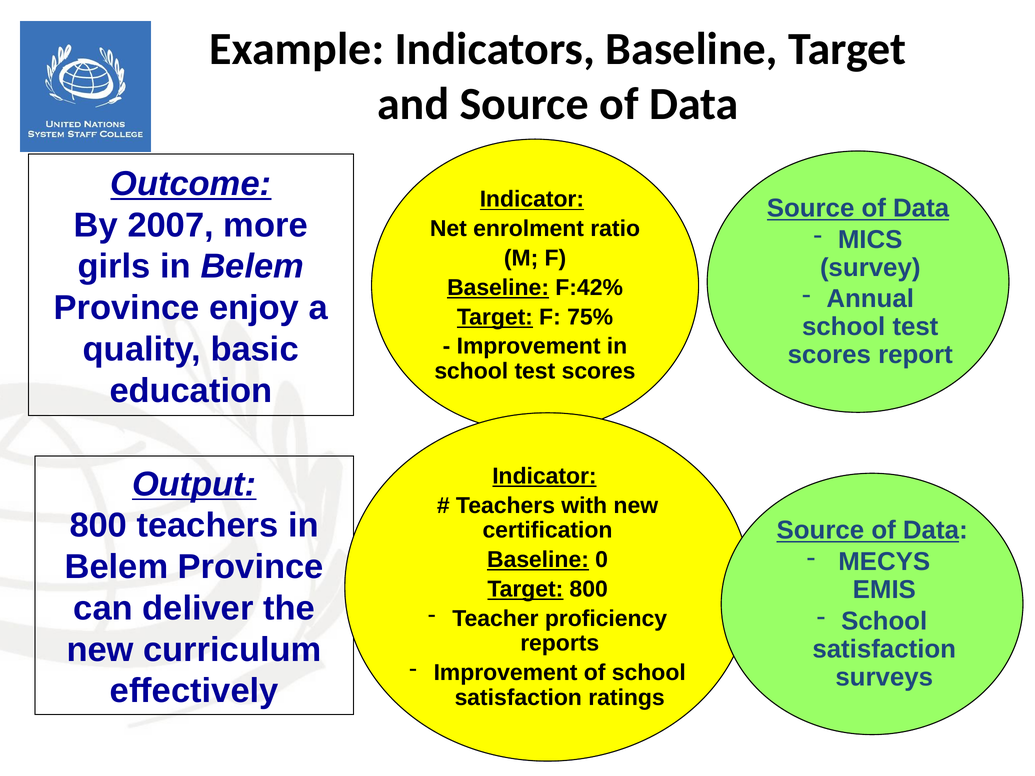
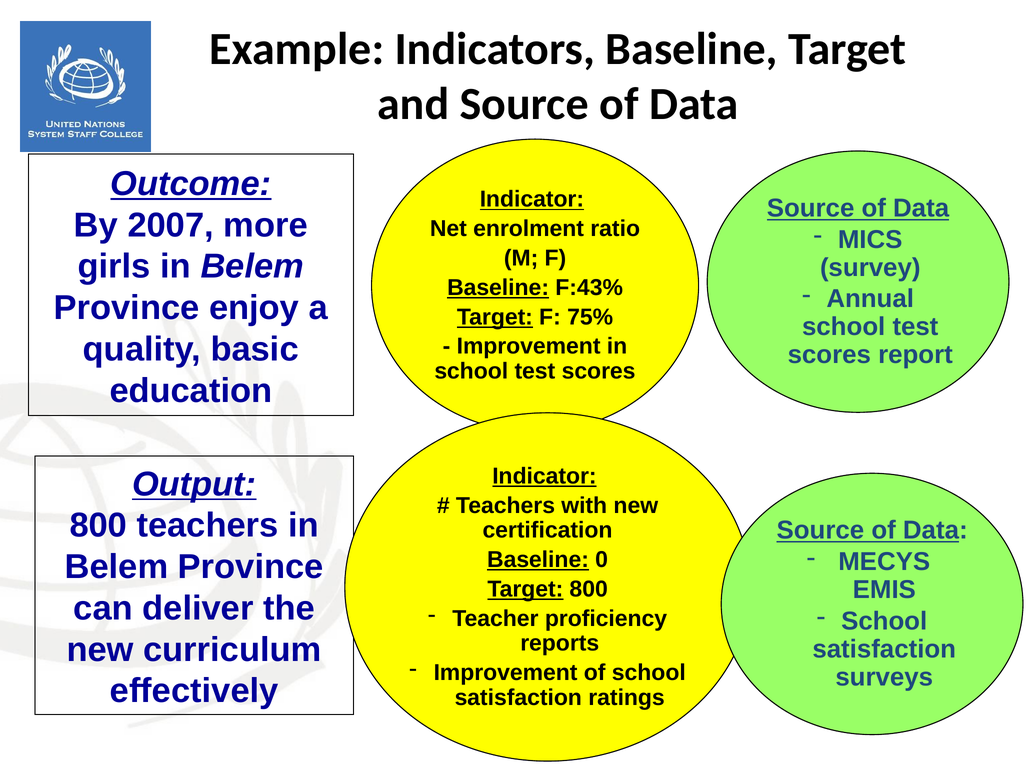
F:42%: F:42% -> F:43%
